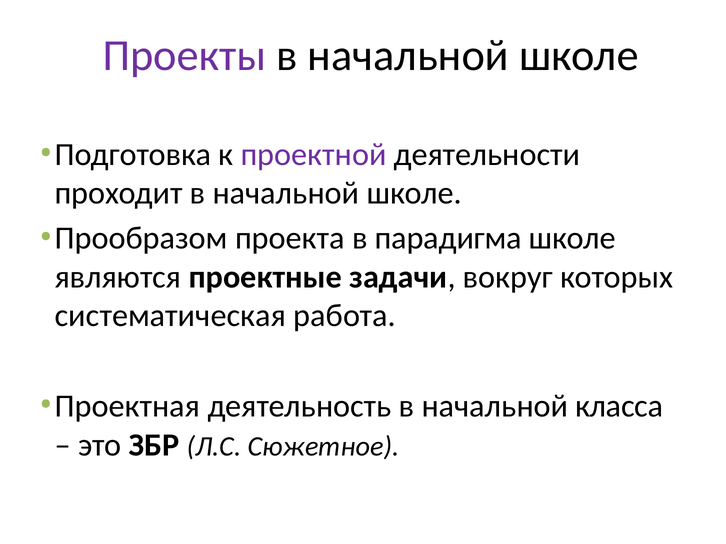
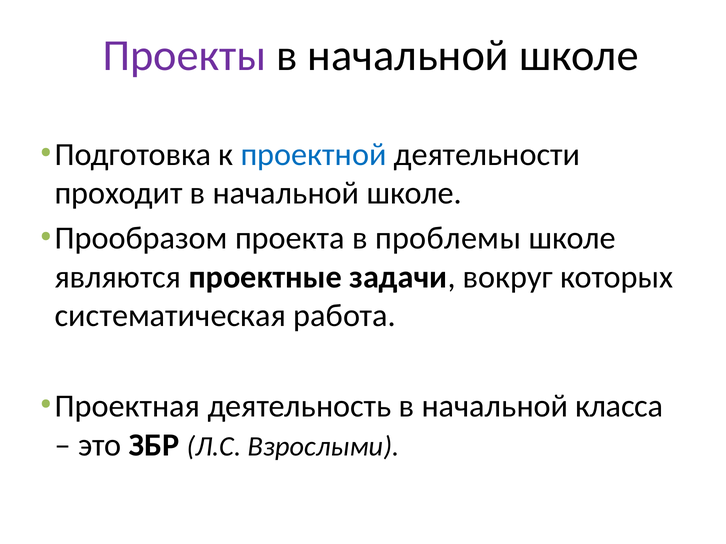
проектной colour: purple -> blue
парадигма: парадигма -> проблемы
Сюжетное: Сюжетное -> Взрослыми
